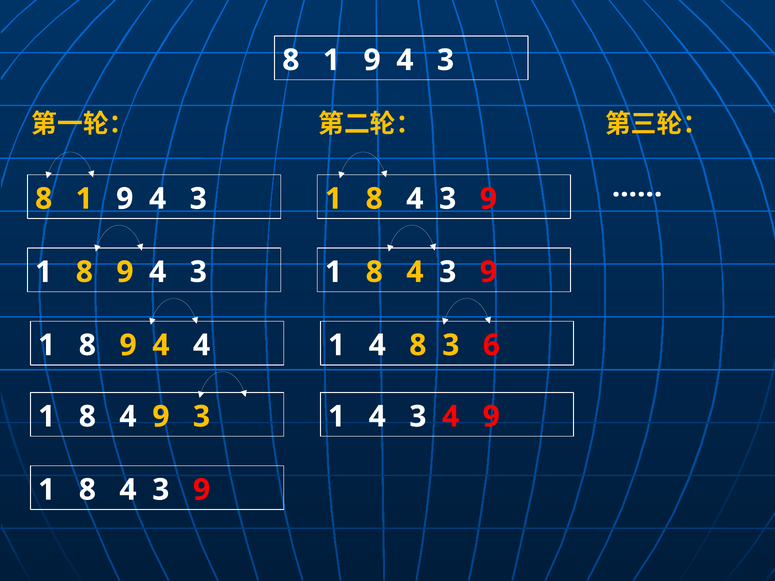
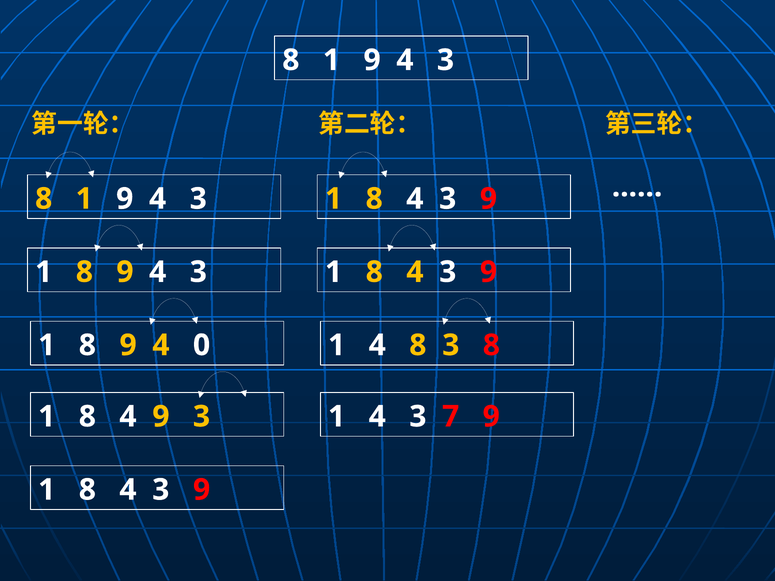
4 4: 4 -> 0
3 6: 6 -> 8
3 4: 4 -> 7
